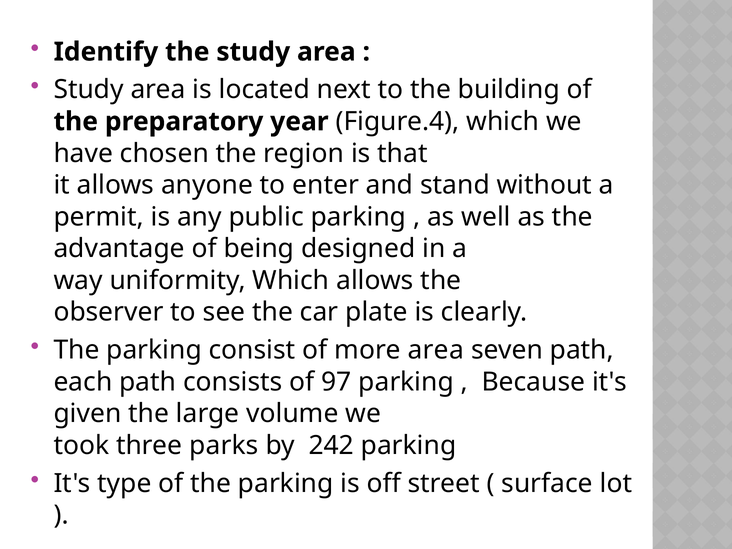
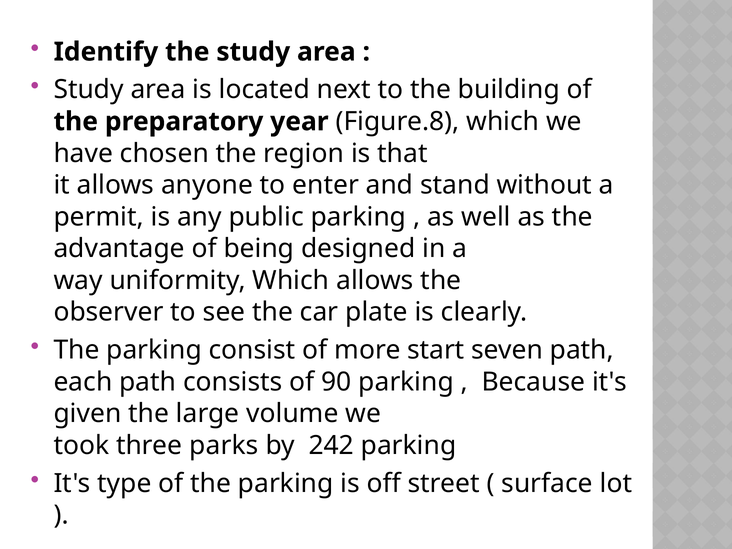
Figure.4: Figure.4 -> Figure.8
more area: area -> start
97: 97 -> 90
